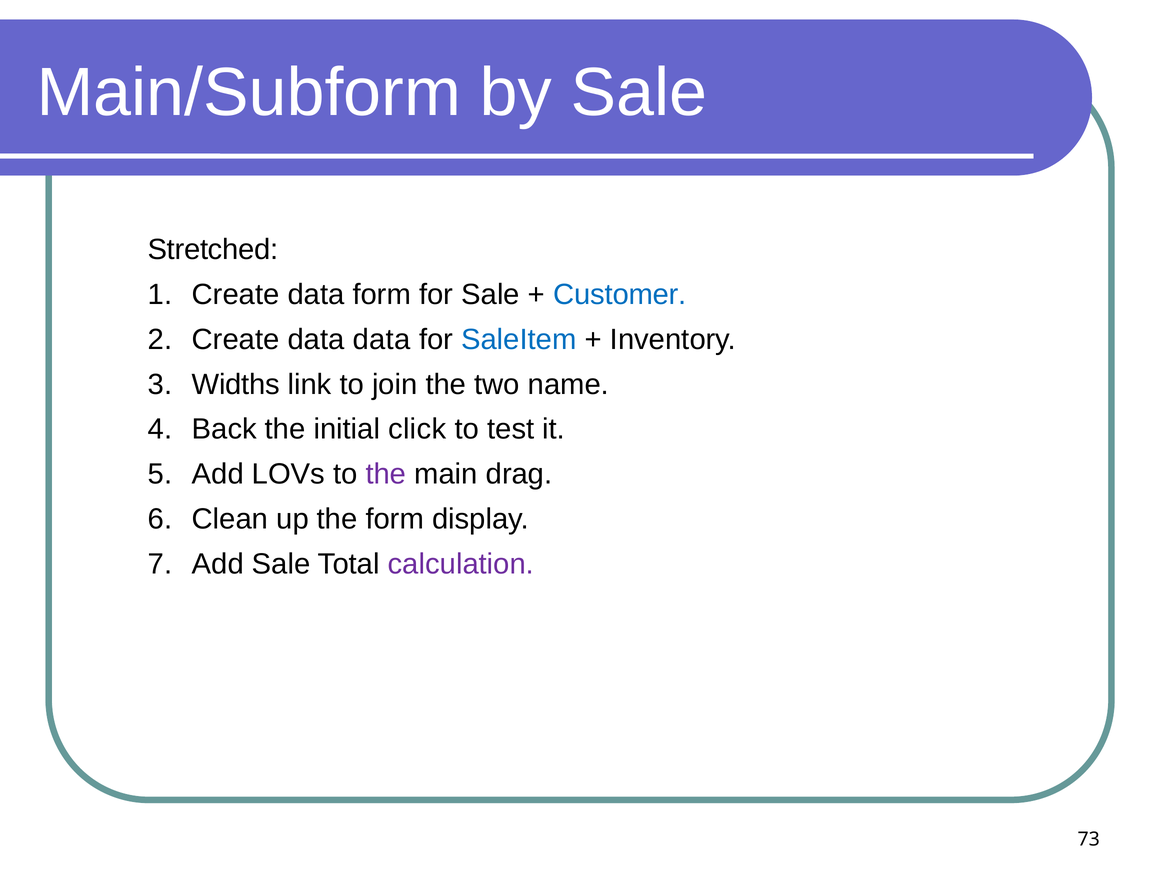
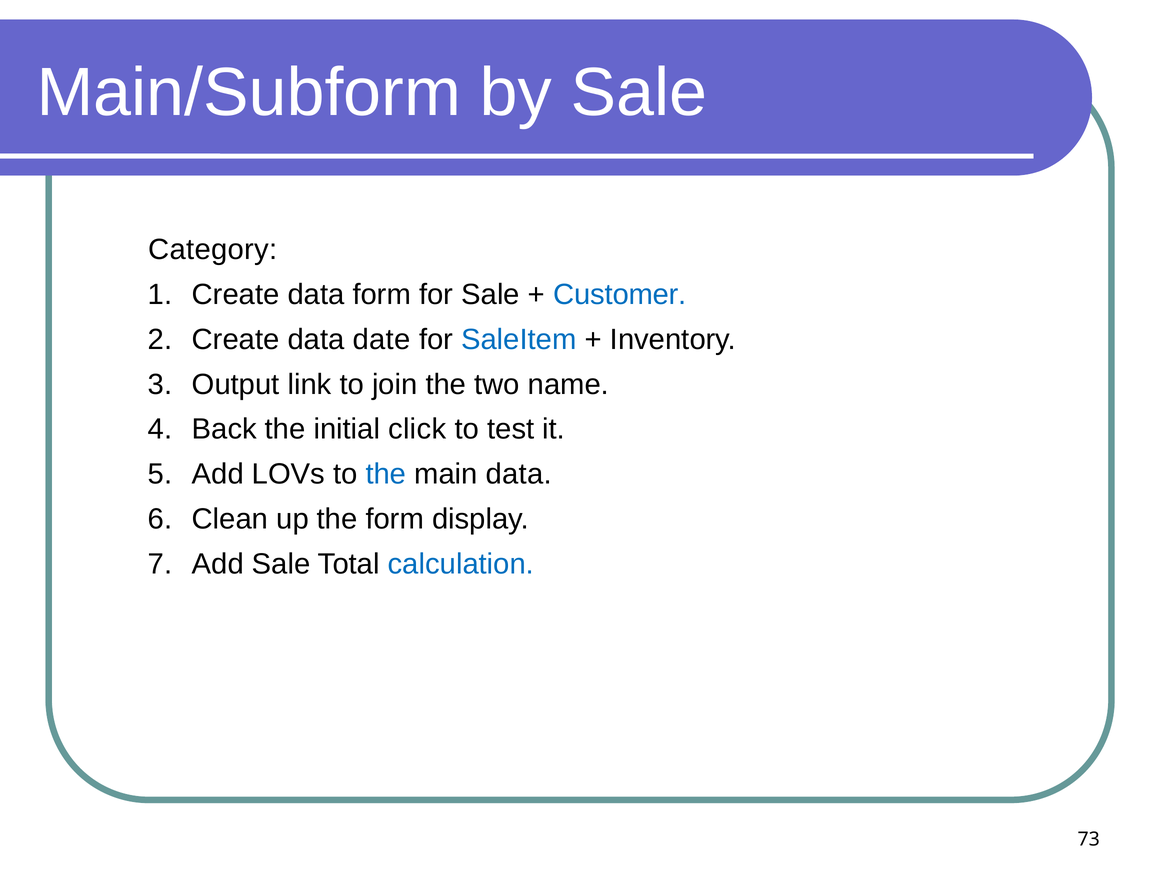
Stretched: Stretched -> Category
data data: data -> date
Widths: Widths -> Output
the at (386, 474) colour: purple -> blue
main drag: drag -> data
calculation colour: purple -> blue
